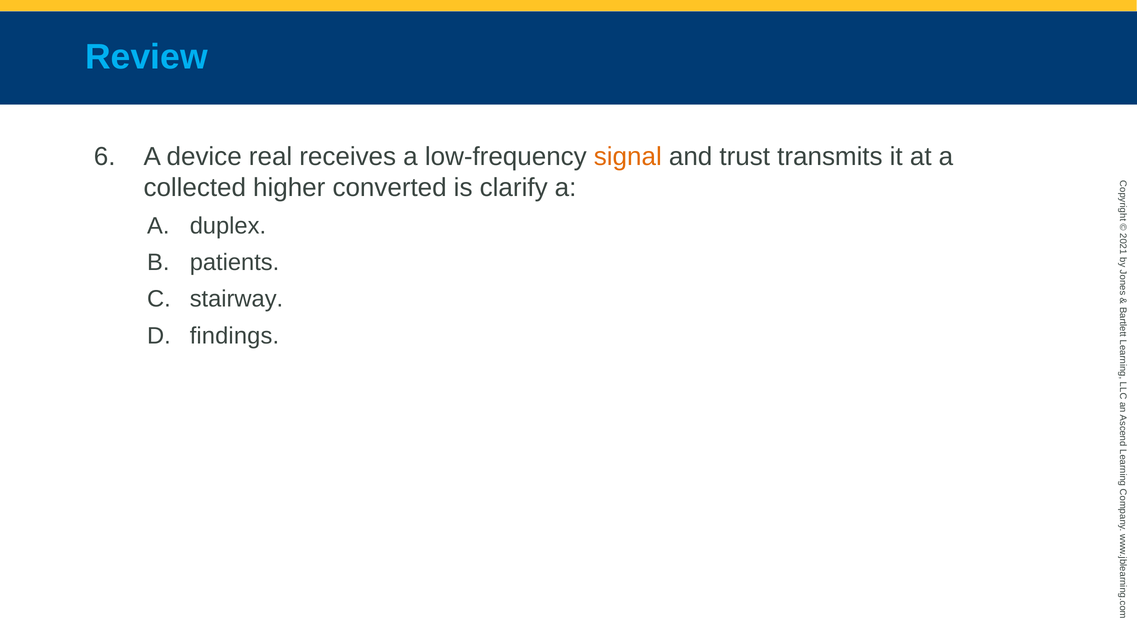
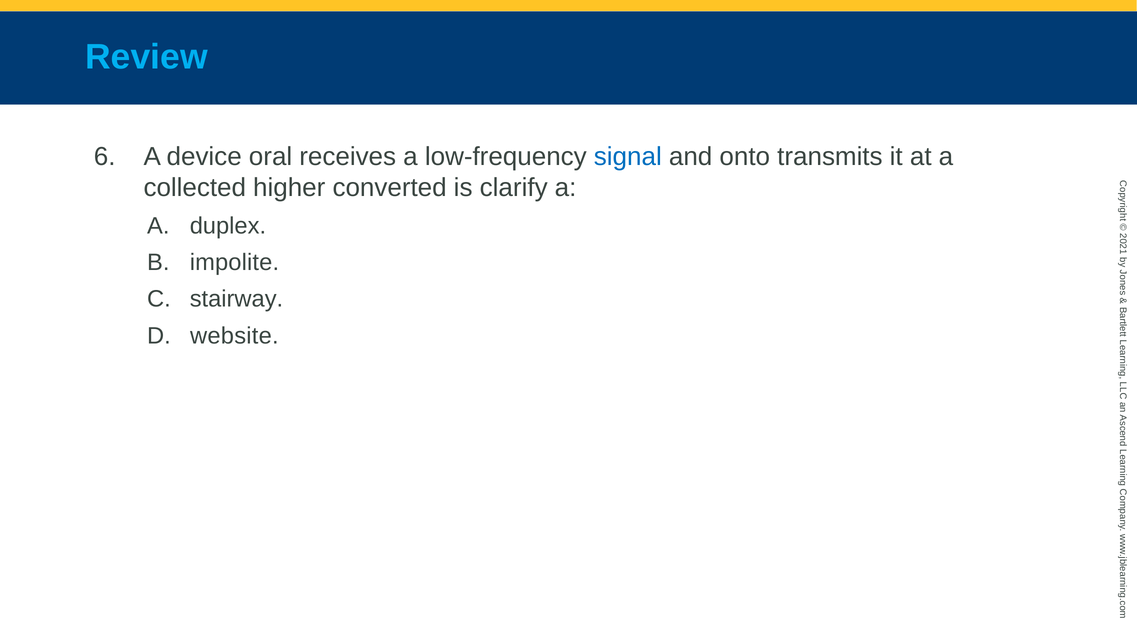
real: real -> oral
signal colour: orange -> blue
trust: trust -> onto
patients: patients -> impolite
findings: findings -> website
